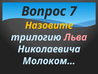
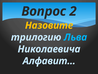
7: 7 -> 2
Льва colour: pink -> light blue
Молоком…: Молоком… -> Алфавит…
